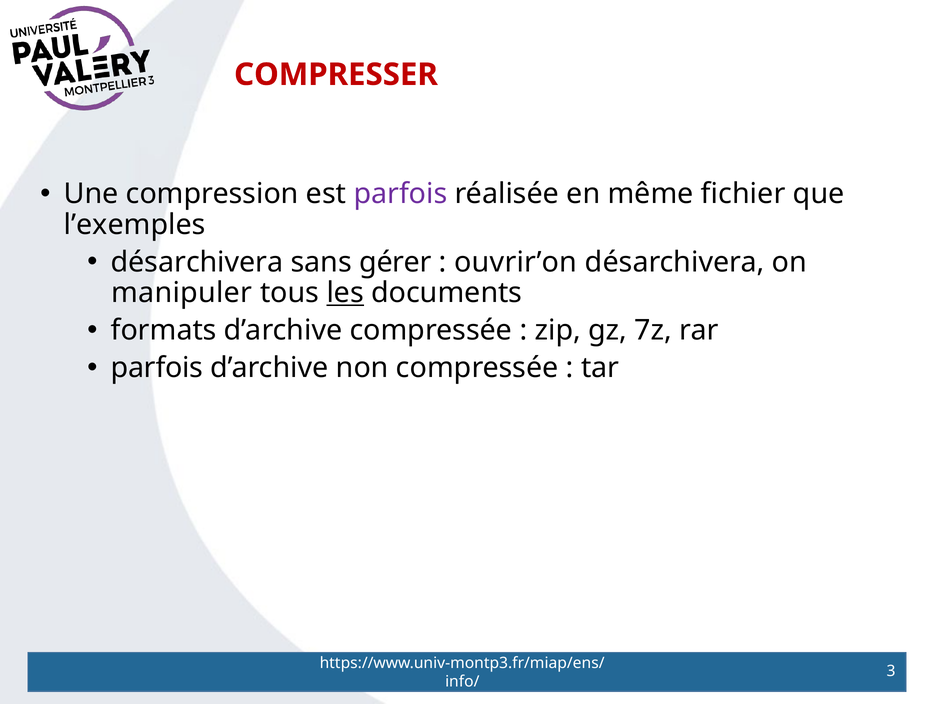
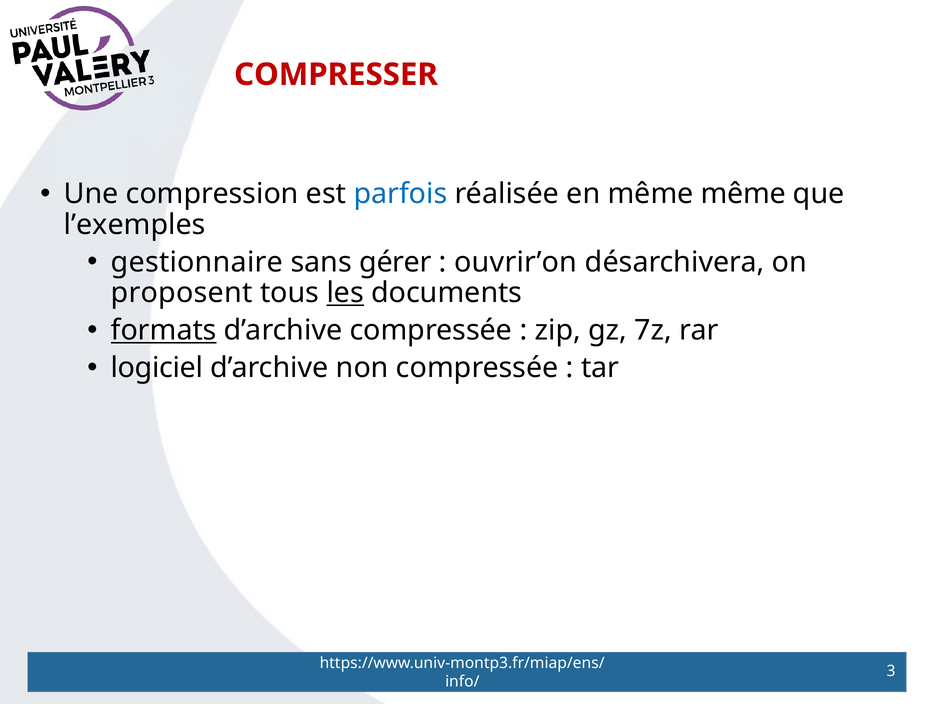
parfois at (400, 194) colour: purple -> blue
même fichier: fichier -> même
désarchivera at (197, 262): désarchivera -> gestionnaire
manipuler: manipuler -> proposent
formats underline: none -> present
parfois at (157, 368): parfois -> logiciel
